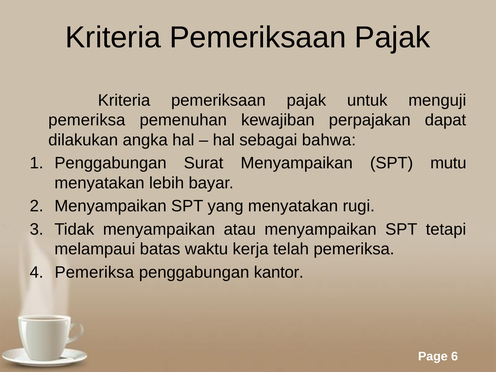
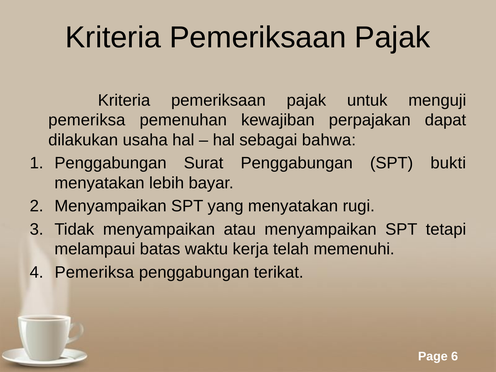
angka: angka -> usaha
Surat Menyampaikan: Menyampaikan -> Penggabungan
mutu: mutu -> bukti
telah pemeriksa: pemeriksa -> memenuhi
kantor: kantor -> terikat
